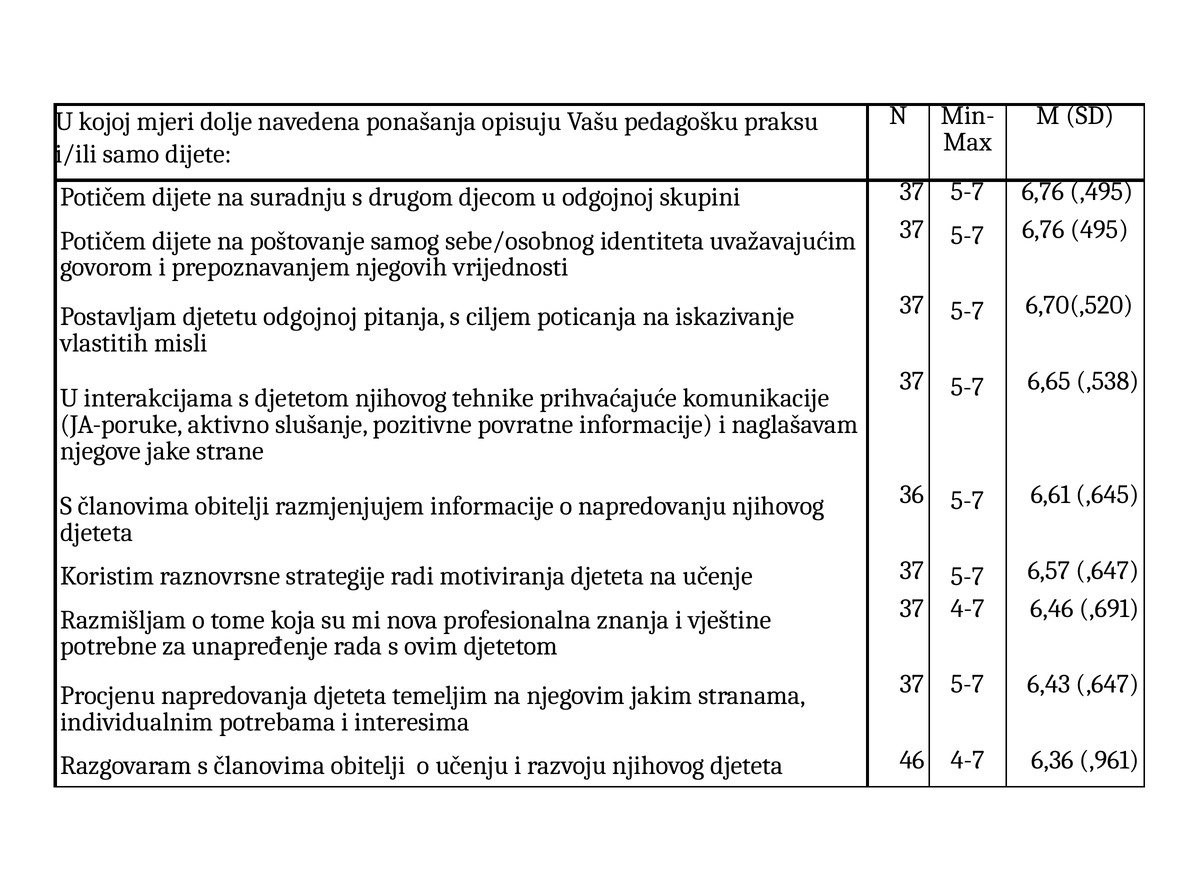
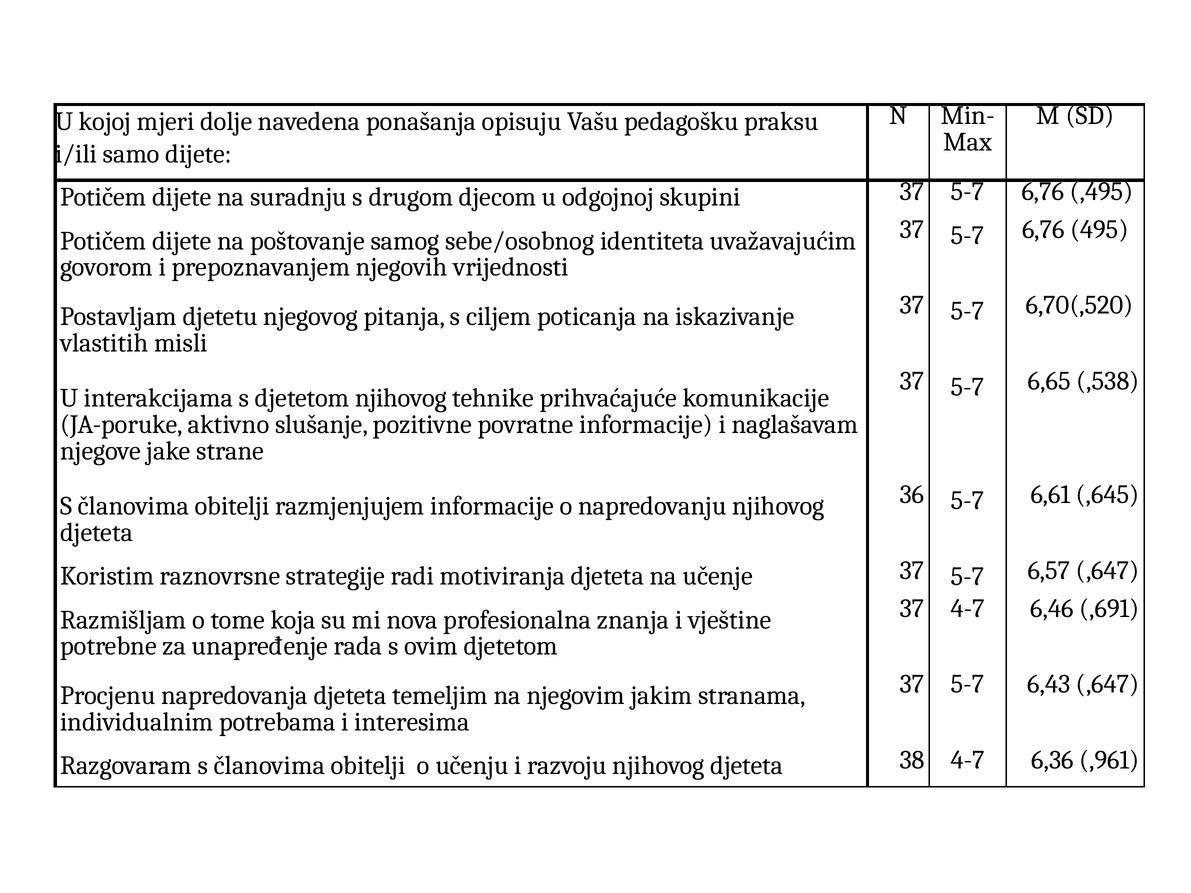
djetetu odgojnoj: odgojnoj -> njegovog
46: 46 -> 38
